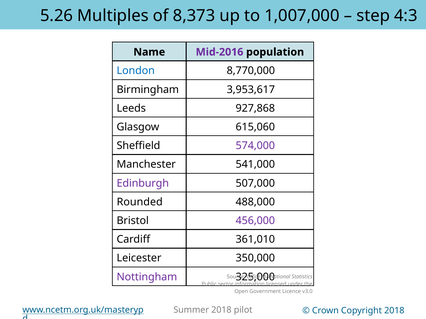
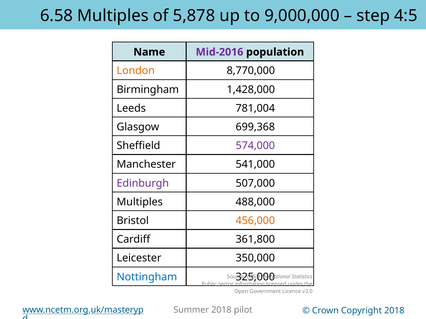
5.26: 5.26 -> 6.58
8,373: 8,373 -> 5,878
1,007,000: 1,007,000 -> 9,000,000
4:3: 4:3 -> 4:5
London colour: blue -> orange
3,953,617: 3,953,617 -> 1,428,000
927,868: 927,868 -> 781,004
615,060: 615,060 -> 699,368
Rounded at (140, 202): Rounded -> Multiples
456,000 colour: purple -> orange
361,010: 361,010 -> 361,800
Nottingham colour: purple -> blue
